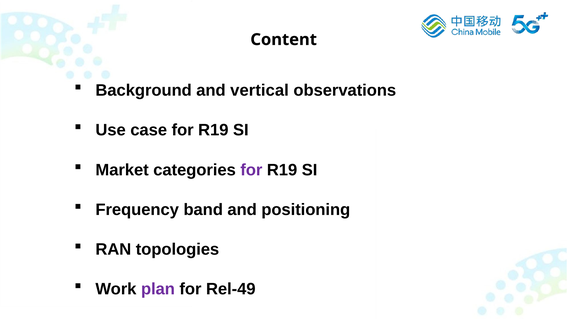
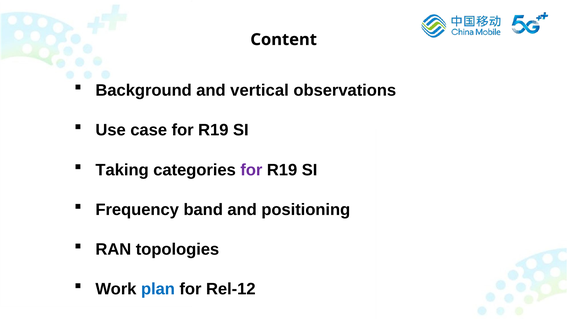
Market: Market -> Taking
plan colour: purple -> blue
Rel-49: Rel-49 -> Rel-12
